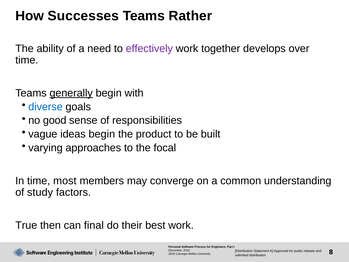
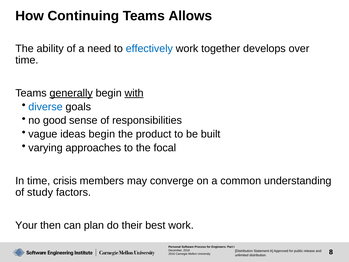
Successes: Successes -> Continuing
Rather: Rather -> Allows
effectively colour: purple -> blue
with underline: none -> present
most: most -> crisis
True: True -> Your
final: final -> plan
